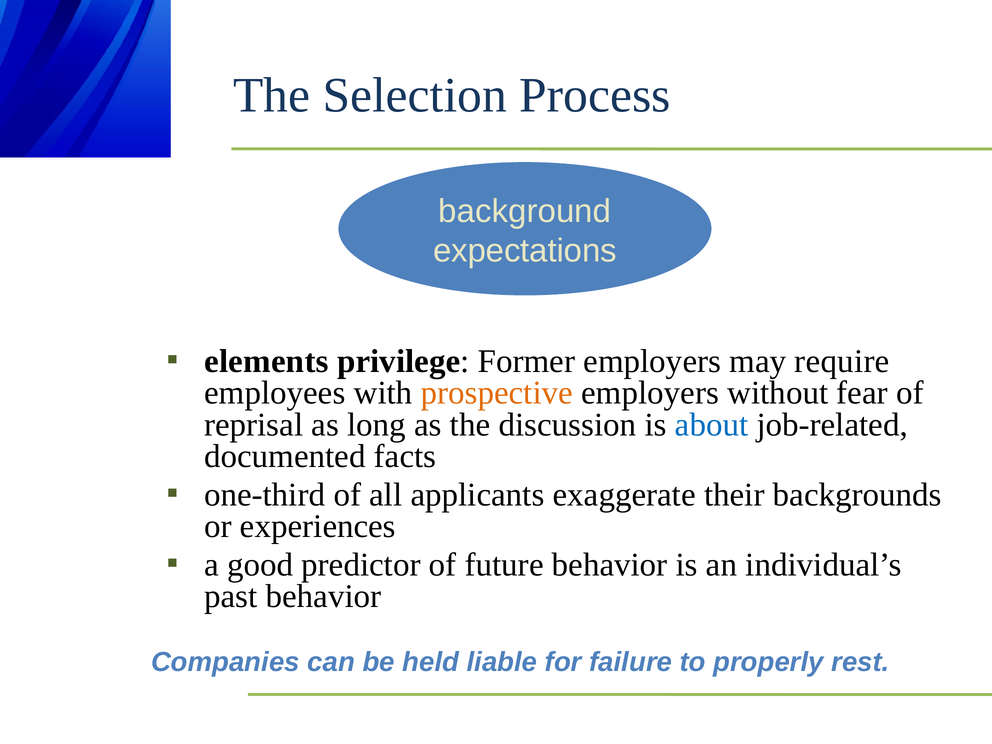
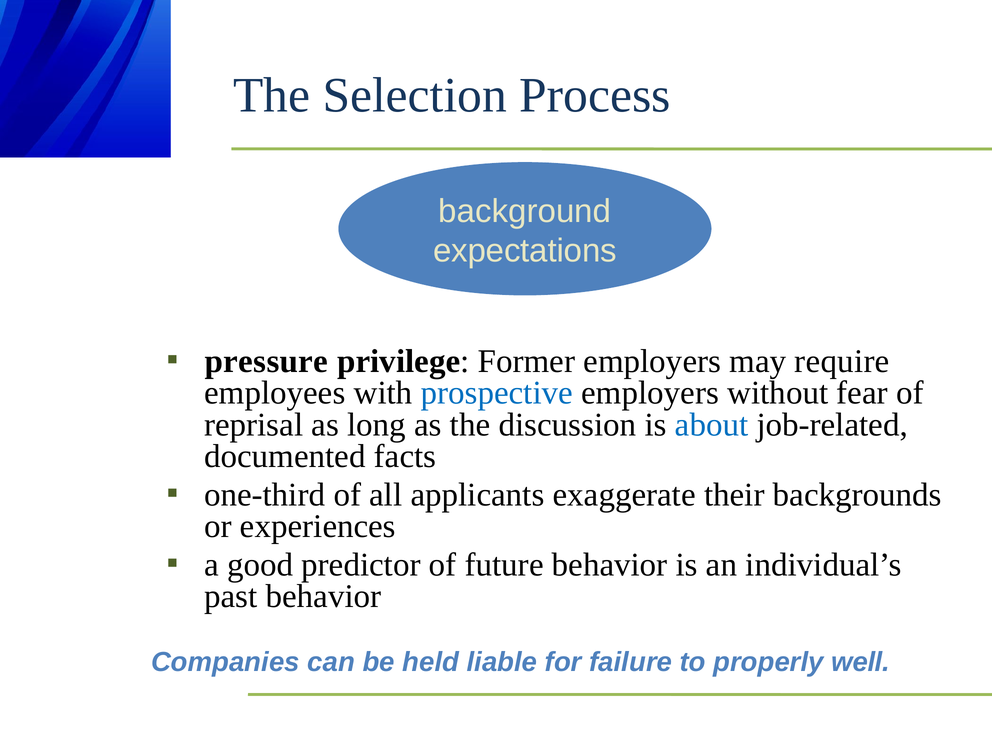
elements: elements -> pressure
prospective colour: orange -> blue
rest: rest -> well
